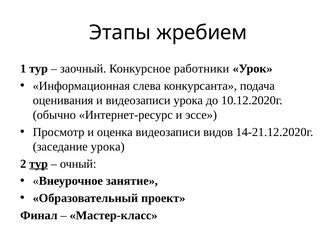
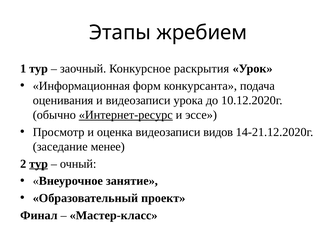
работники: работники -> раскрытия
слева: слева -> форм
Интернет-ресурс underline: none -> present
заседание урока: урока -> менее
